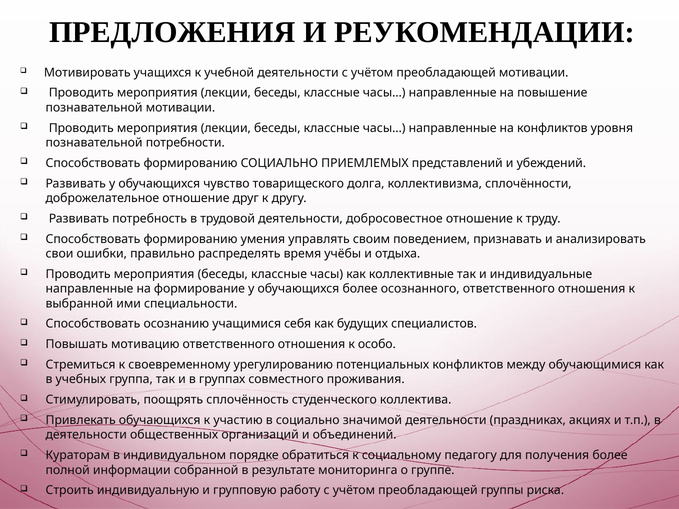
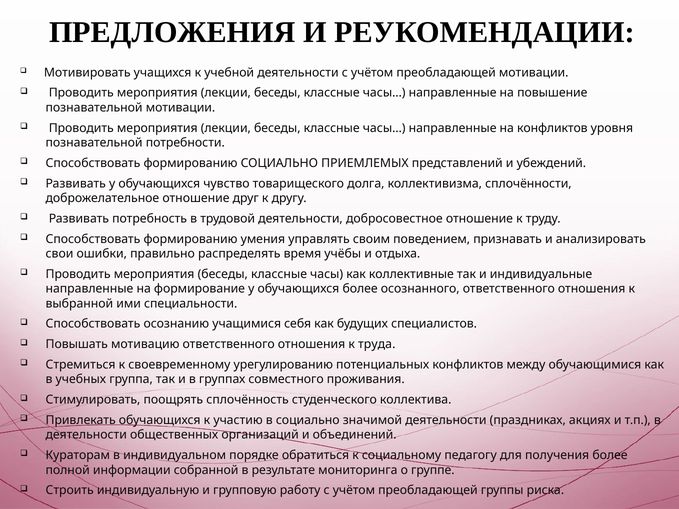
особо: особо -> труда
